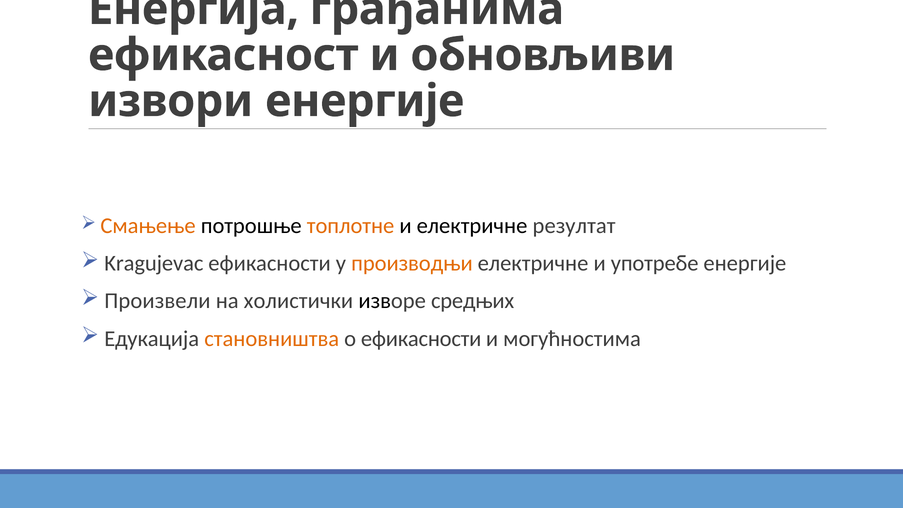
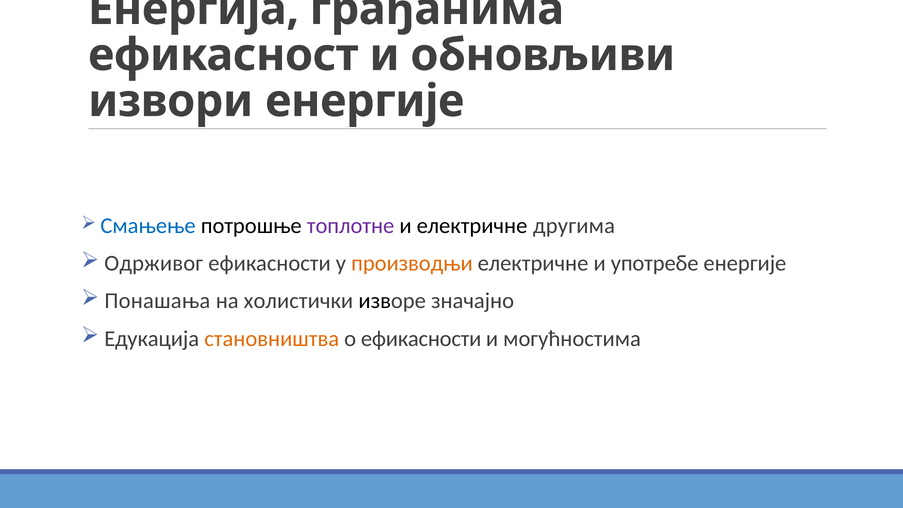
Смањење colour: orange -> blue
топлотне colour: orange -> purple
резултат: резултат -> другима
Kragujevac: Kragujevac -> Одрживог
Произвели: Произвели -> Понашања
средњих: средњих -> значајно
